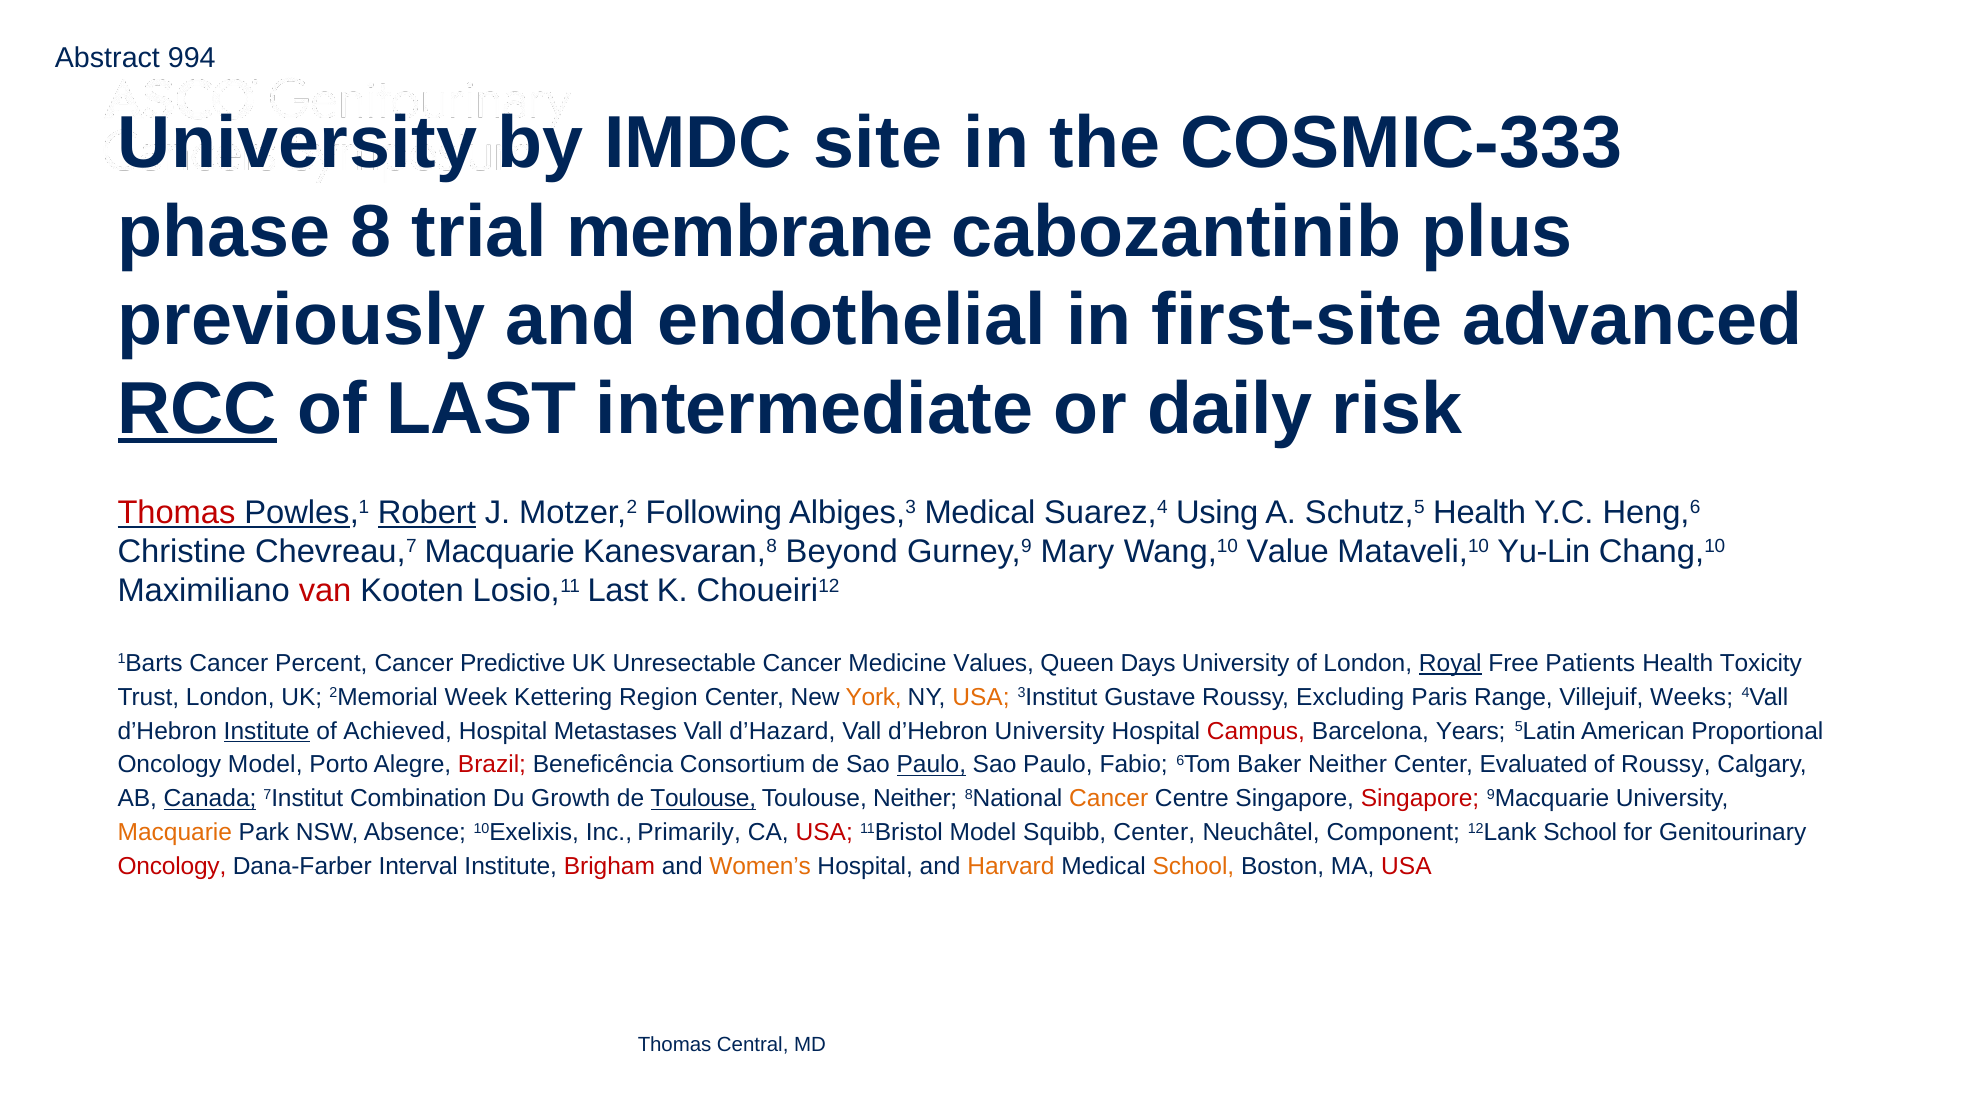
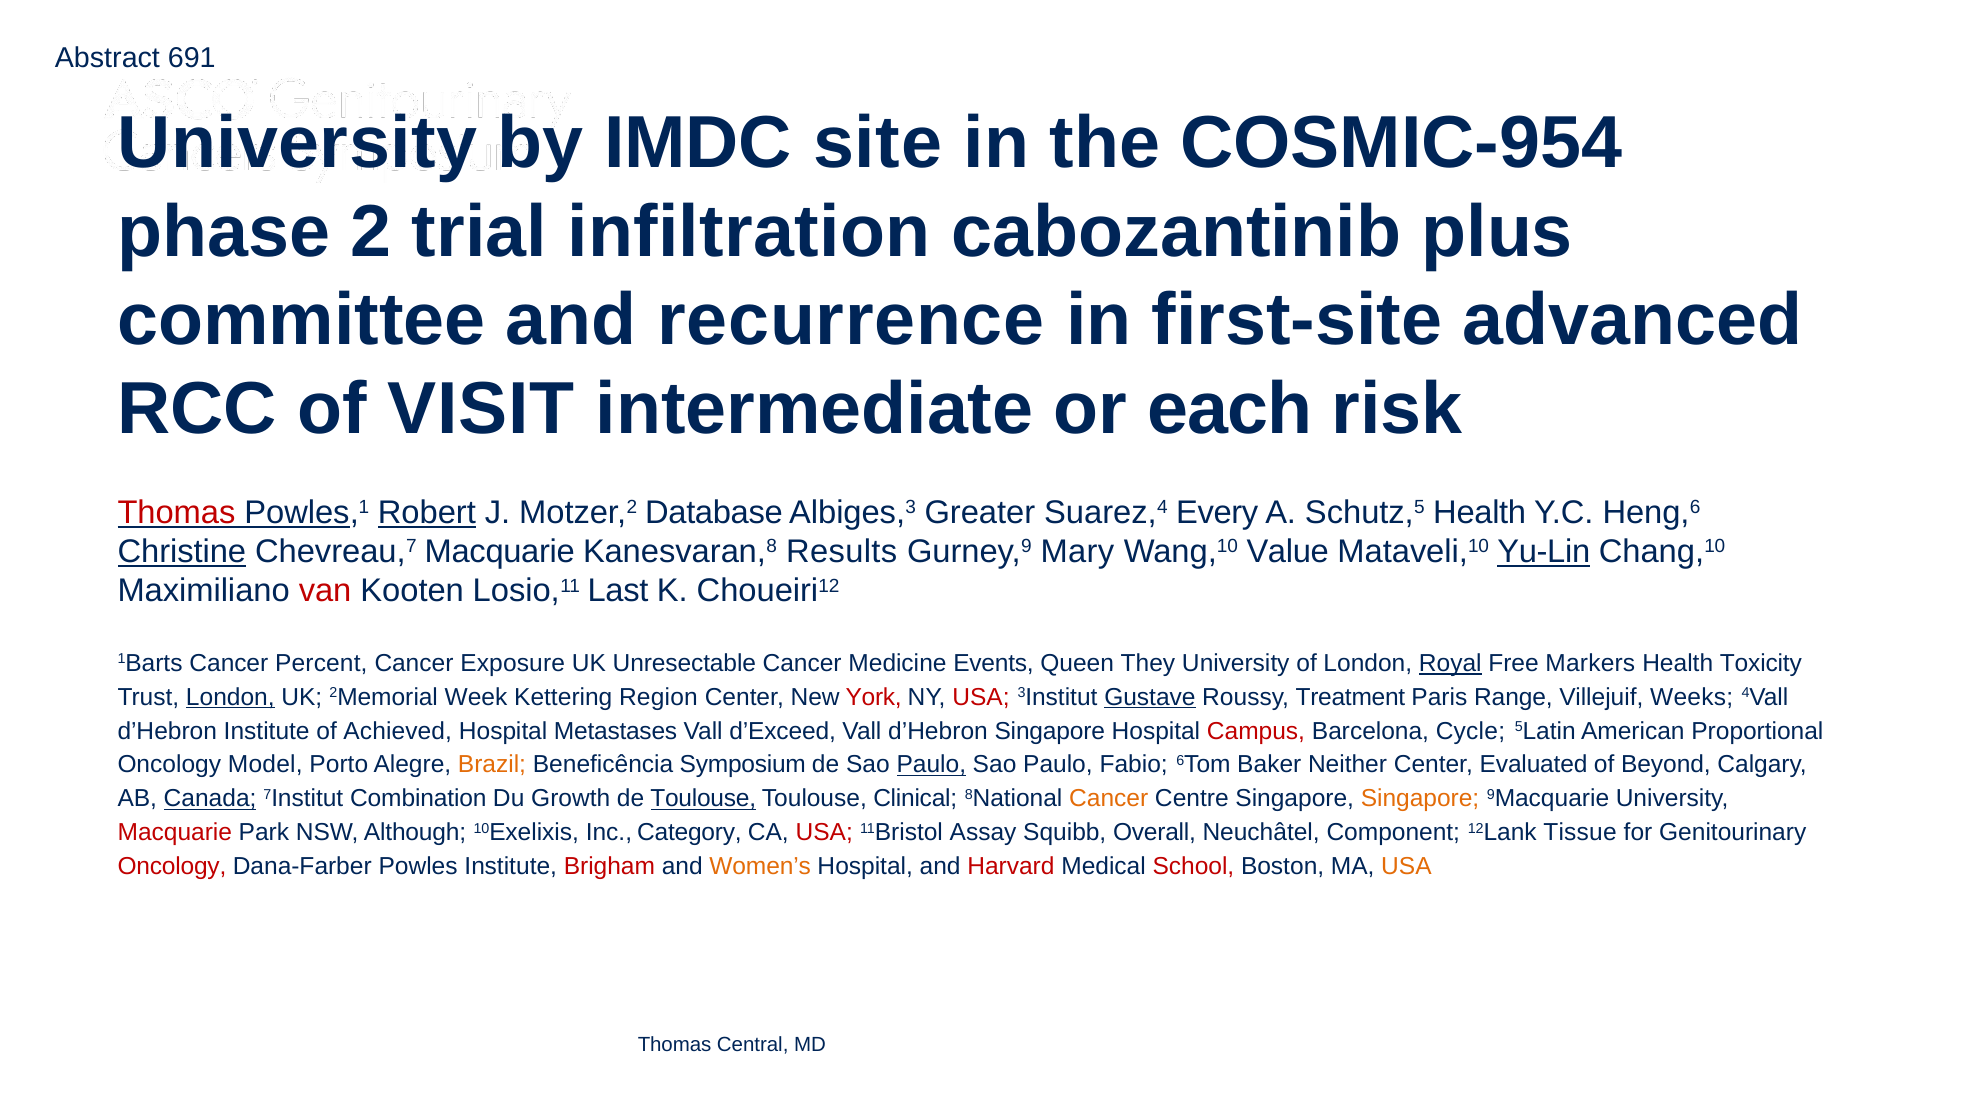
994: 994 -> 691
COSMIC-333: COSMIC-333 -> COSMIC-954
8: 8 -> 2
membrane: membrane -> infiltration
previously: previously -> committee
endothelial: endothelial -> recurrence
RCC underline: present -> none
of LAST: LAST -> VISIT
daily: daily -> each
Following: Following -> Database
Albiges,3 Medical: Medical -> Greater
Using: Using -> Every
Christine underline: none -> present
Beyond: Beyond -> Results
Yu-Lin underline: none -> present
Predictive: Predictive -> Exposure
Values: Values -> Events
Days: Days -> They
Patients: Patients -> Markers
London at (230, 697) underline: none -> present
York colour: orange -> red
USA at (981, 697) colour: orange -> red
Gustave underline: none -> present
Excluding: Excluding -> Treatment
Institute at (267, 731) underline: present -> none
d’Hazard: d’Hazard -> d’Exceed
d’Hebron University: University -> Singapore
Years: Years -> Cycle
Brazil colour: red -> orange
Consortium: Consortium -> Symposium
of Roussy: Roussy -> Beyond
Toulouse Neither: Neither -> Clinical
Singapore at (1420, 799) colour: red -> orange
Macquarie at (175, 832) colour: orange -> red
Absence: Absence -> Although
Primarily: Primarily -> Category
11Bristol Model: Model -> Assay
Squibb Center: Center -> Overall
12Lank School: School -> Tissue
Interval: Interval -> Powles
Harvard colour: orange -> red
School at (1193, 866) colour: orange -> red
USA at (1406, 866) colour: red -> orange
